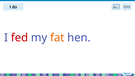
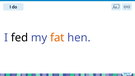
fed colour: red -> black
